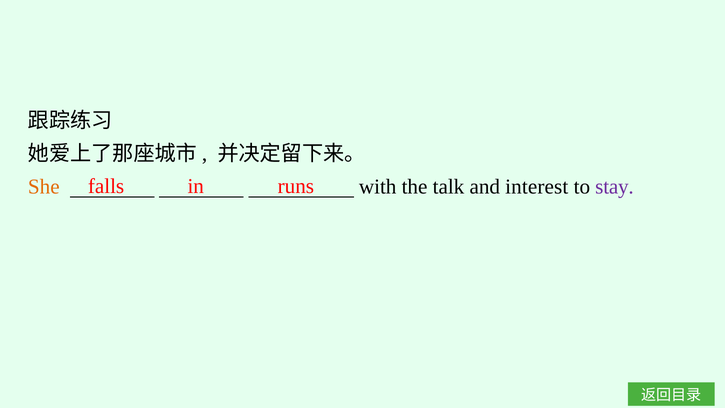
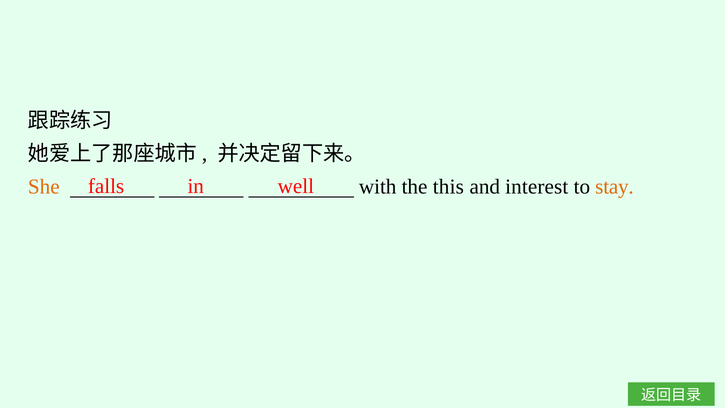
runs: runs -> well
talk: talk -> this
stay colour: purple -> orange
